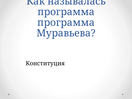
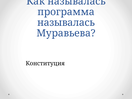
программа at (66, 23): программа -> называлась
